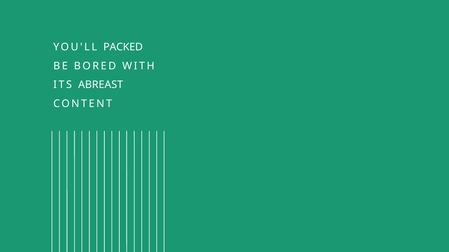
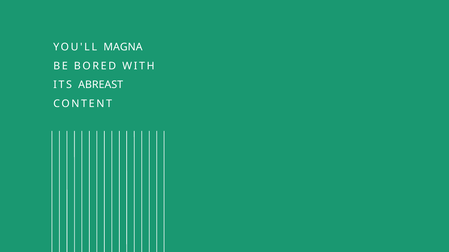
PACKED: PACKED -> MAGNA
